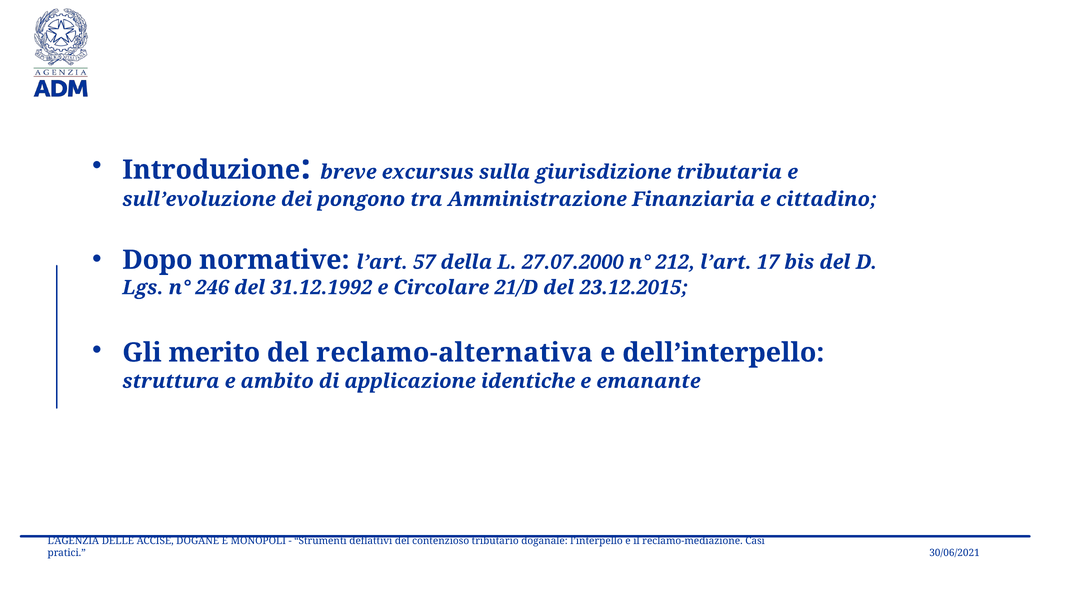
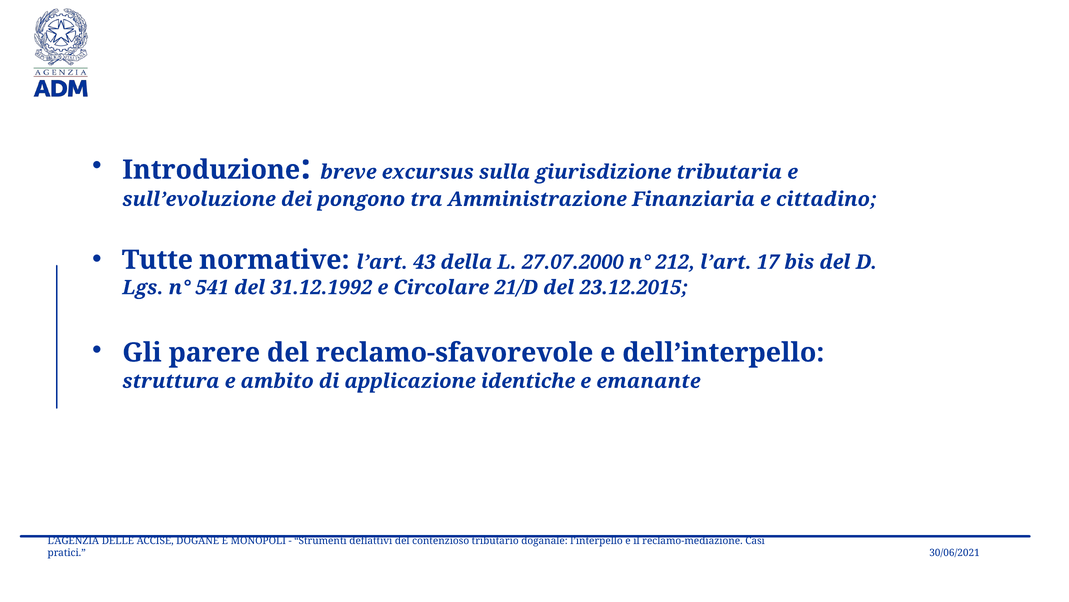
Dopo: Dopo -> Tutte
57: 57 -> 43
246: 246 -> 541
merito: merito -> parere
reclamo-alternativa: reclamo-alternativa -> reclamo-sfavorevole
